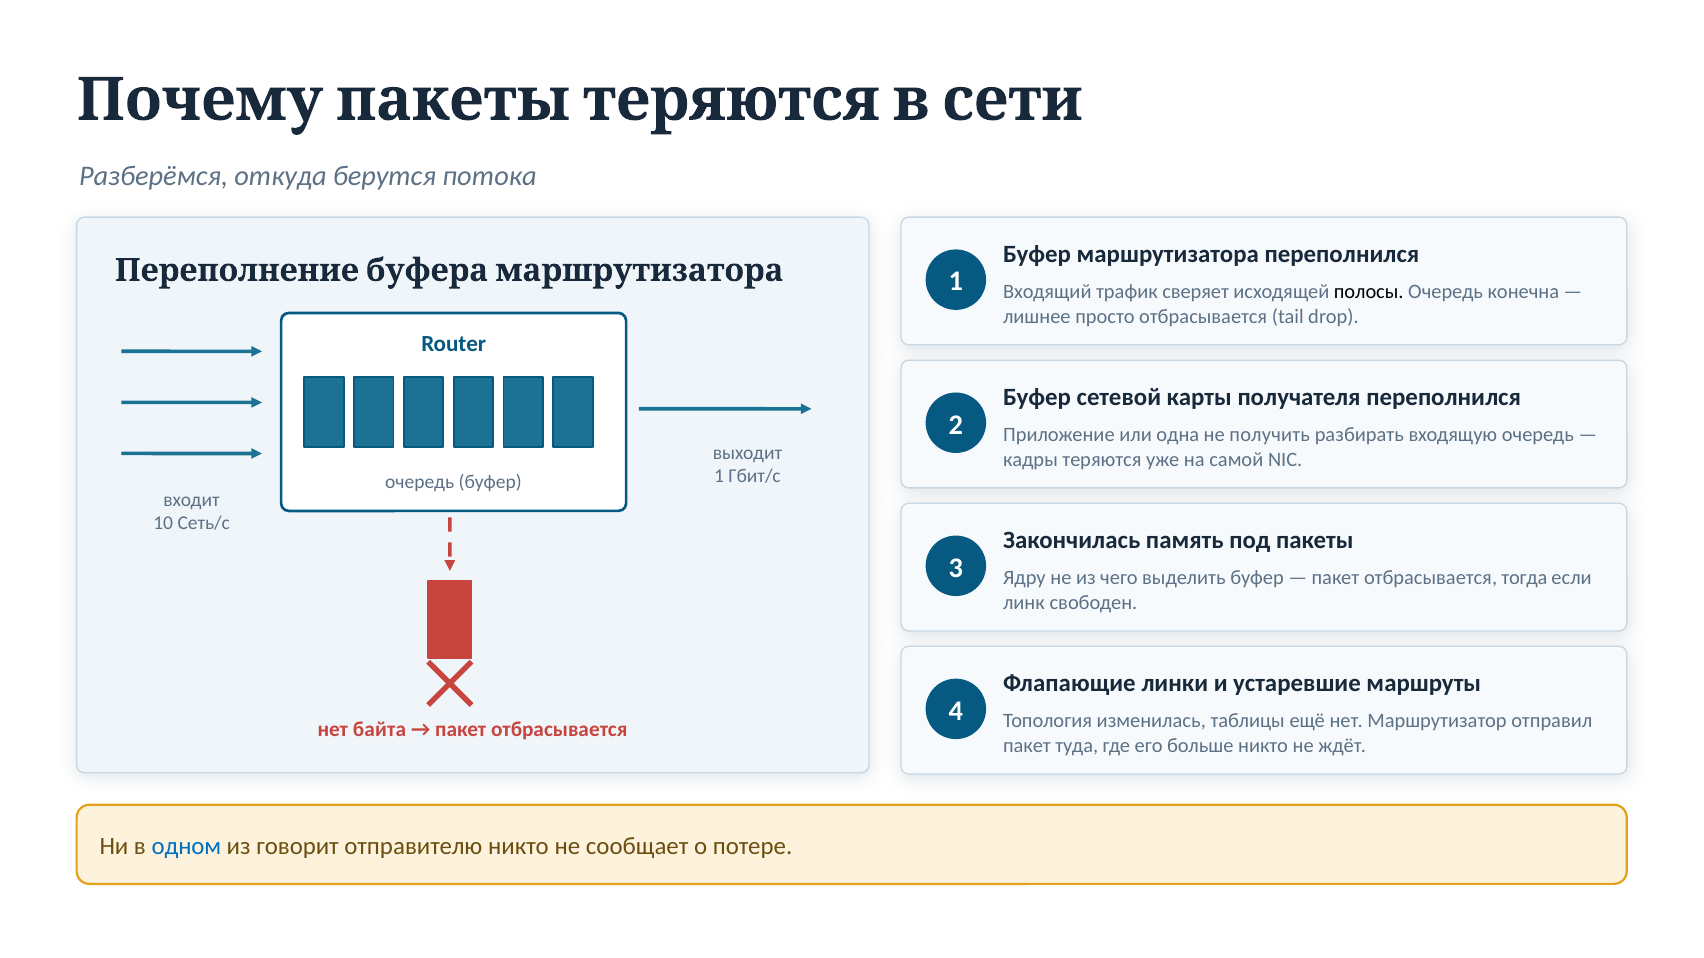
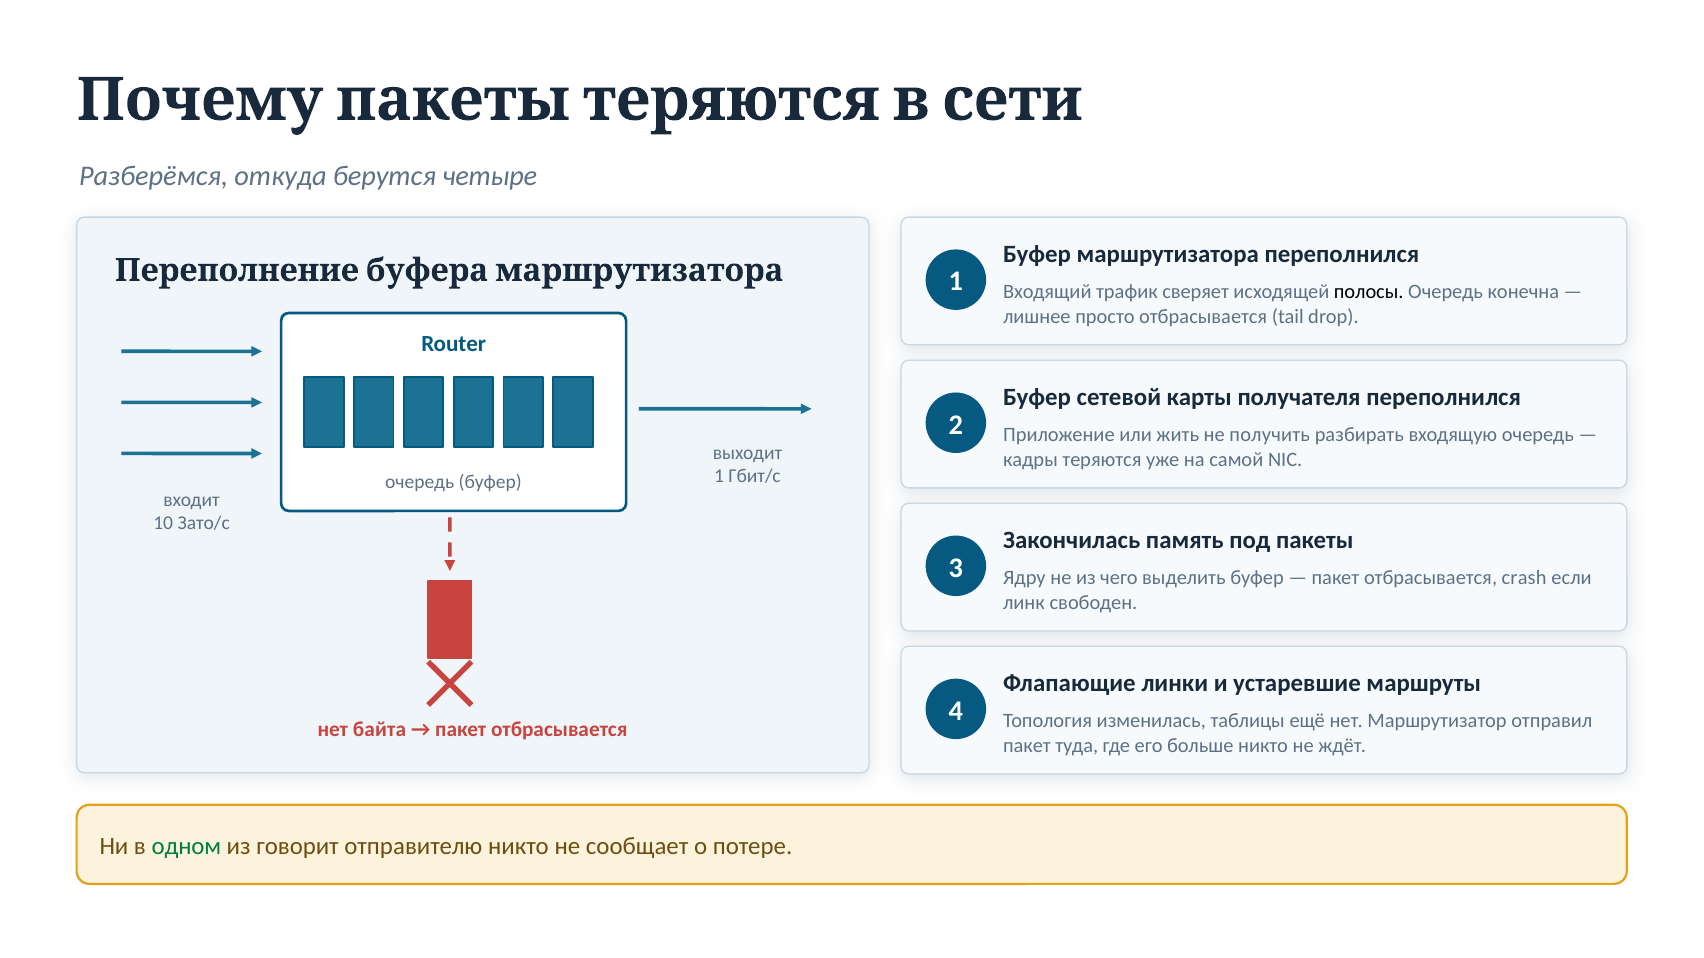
потока: потока -> четыре
одна: одна -> жить
Сеть/с: Сеть/с -> Зато/с
тогда: тогда -> crash
одном colour: blue -> green
